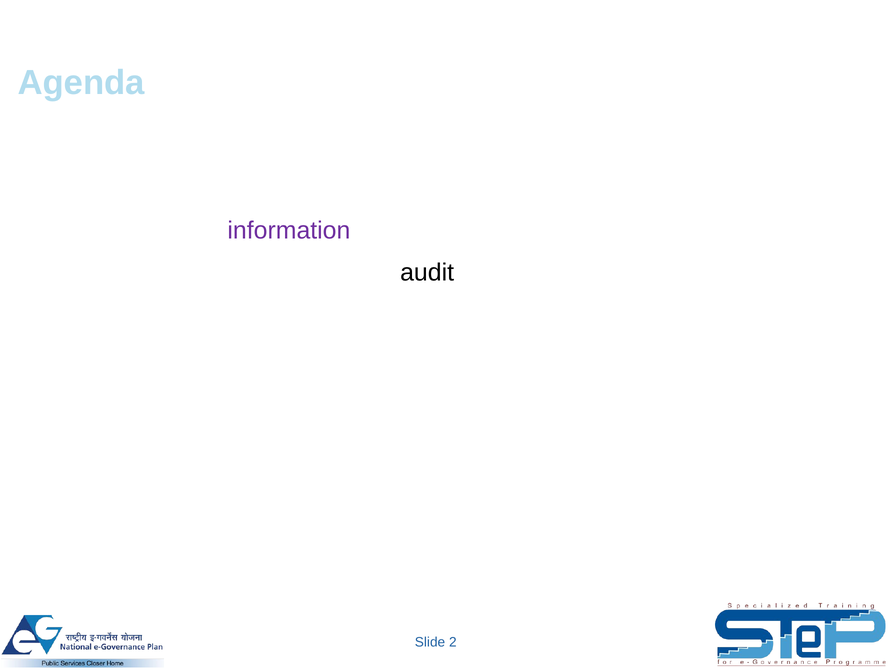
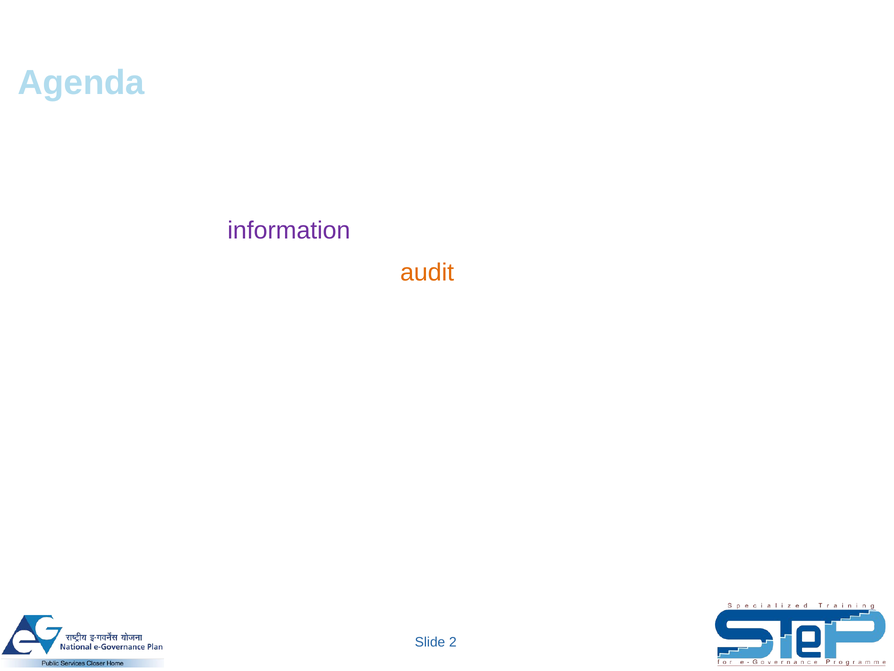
audit at (427, 272) colour: black -> orange
